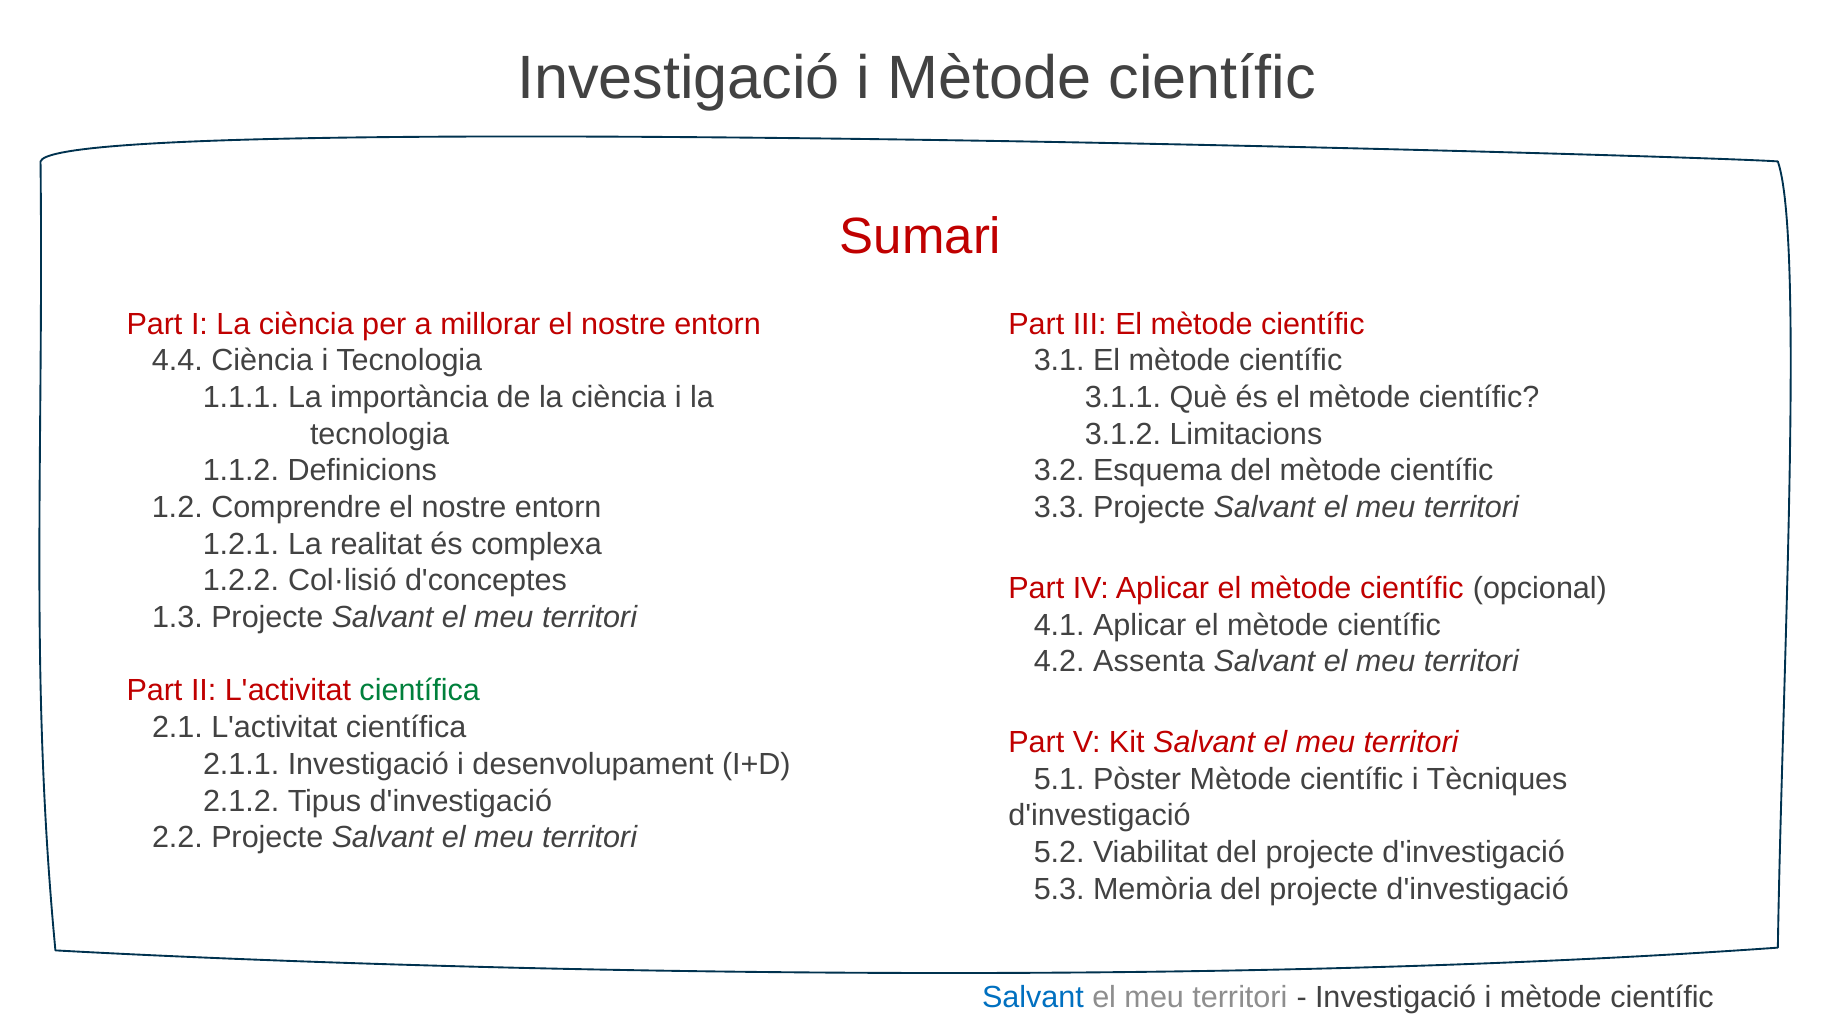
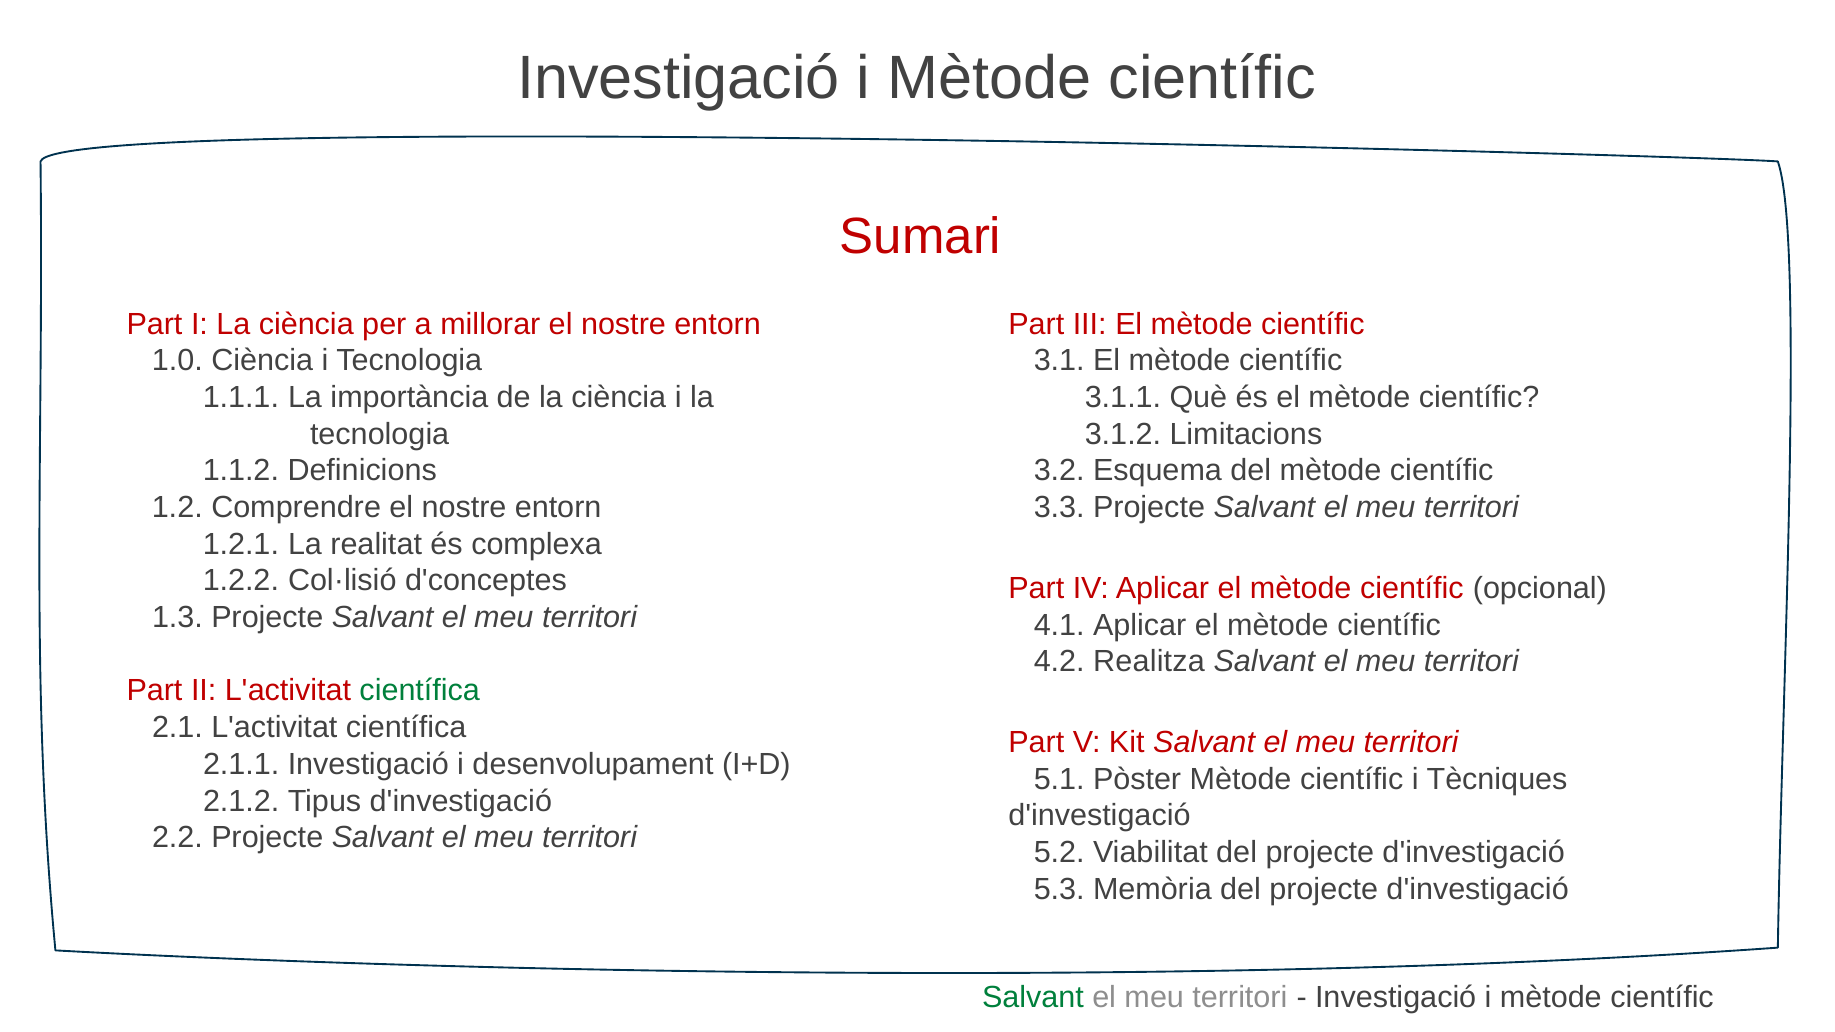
4.4: 4.4 -> 1.0
Assenta: Assenta -> Realitza
Salvant at (1033, 998) colour: blue -> green
